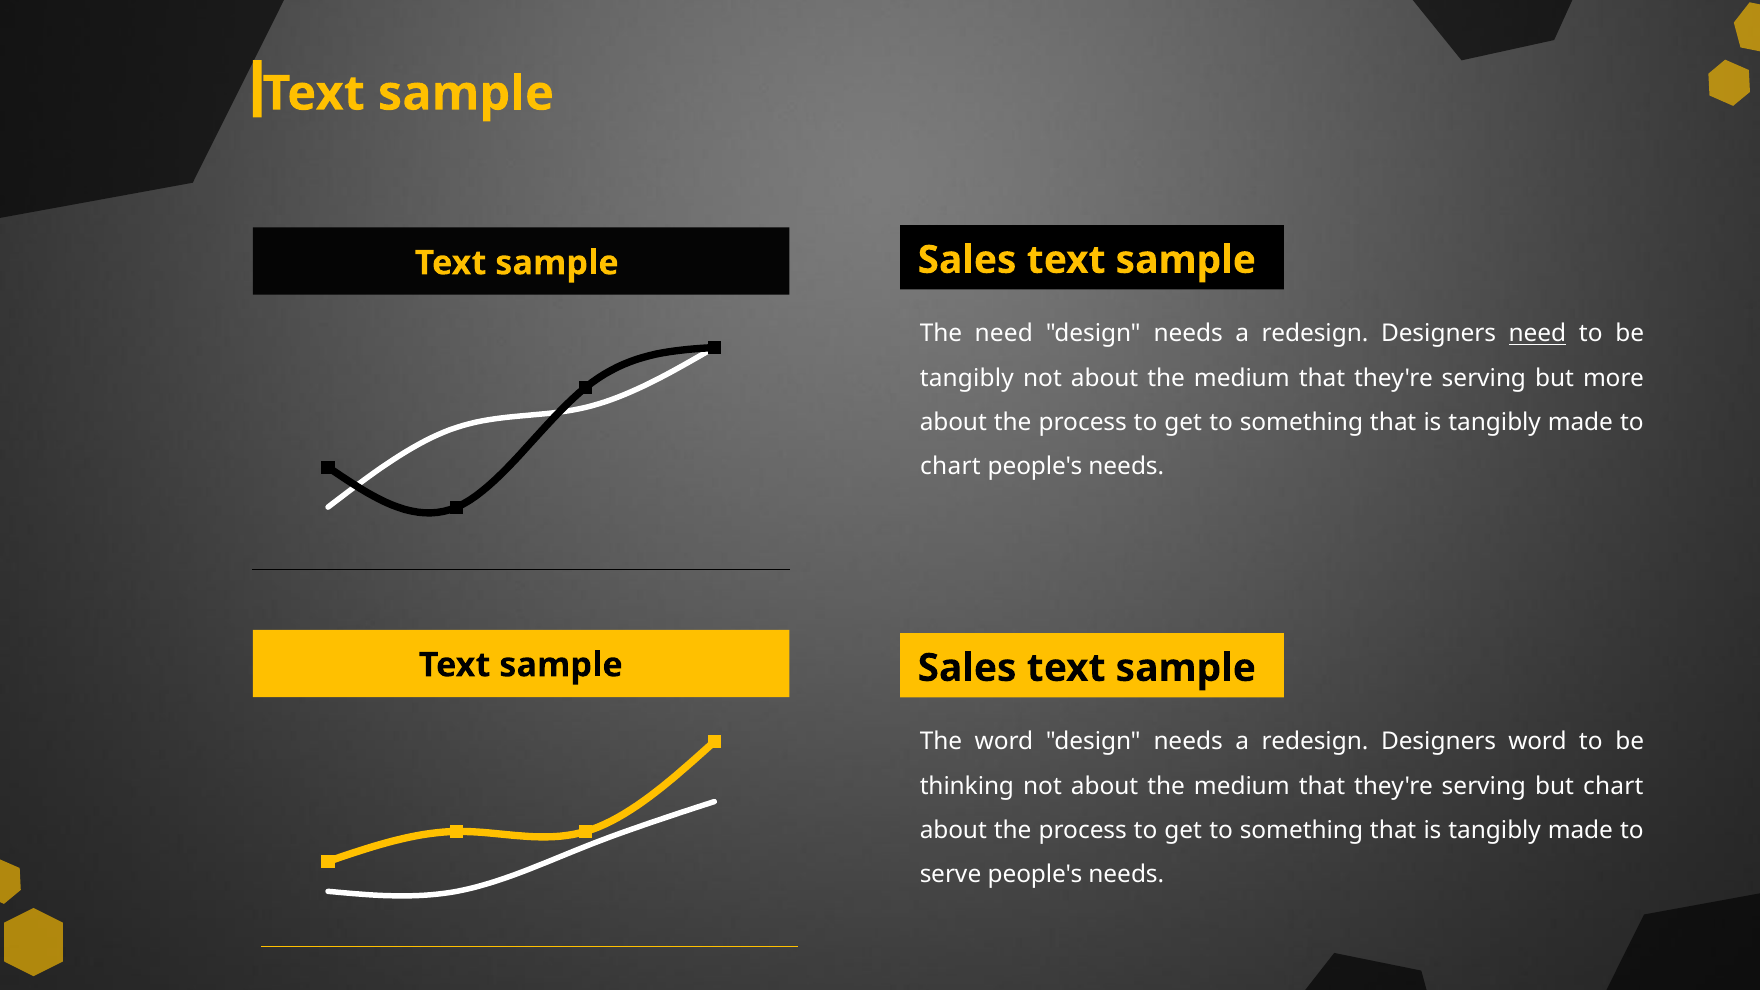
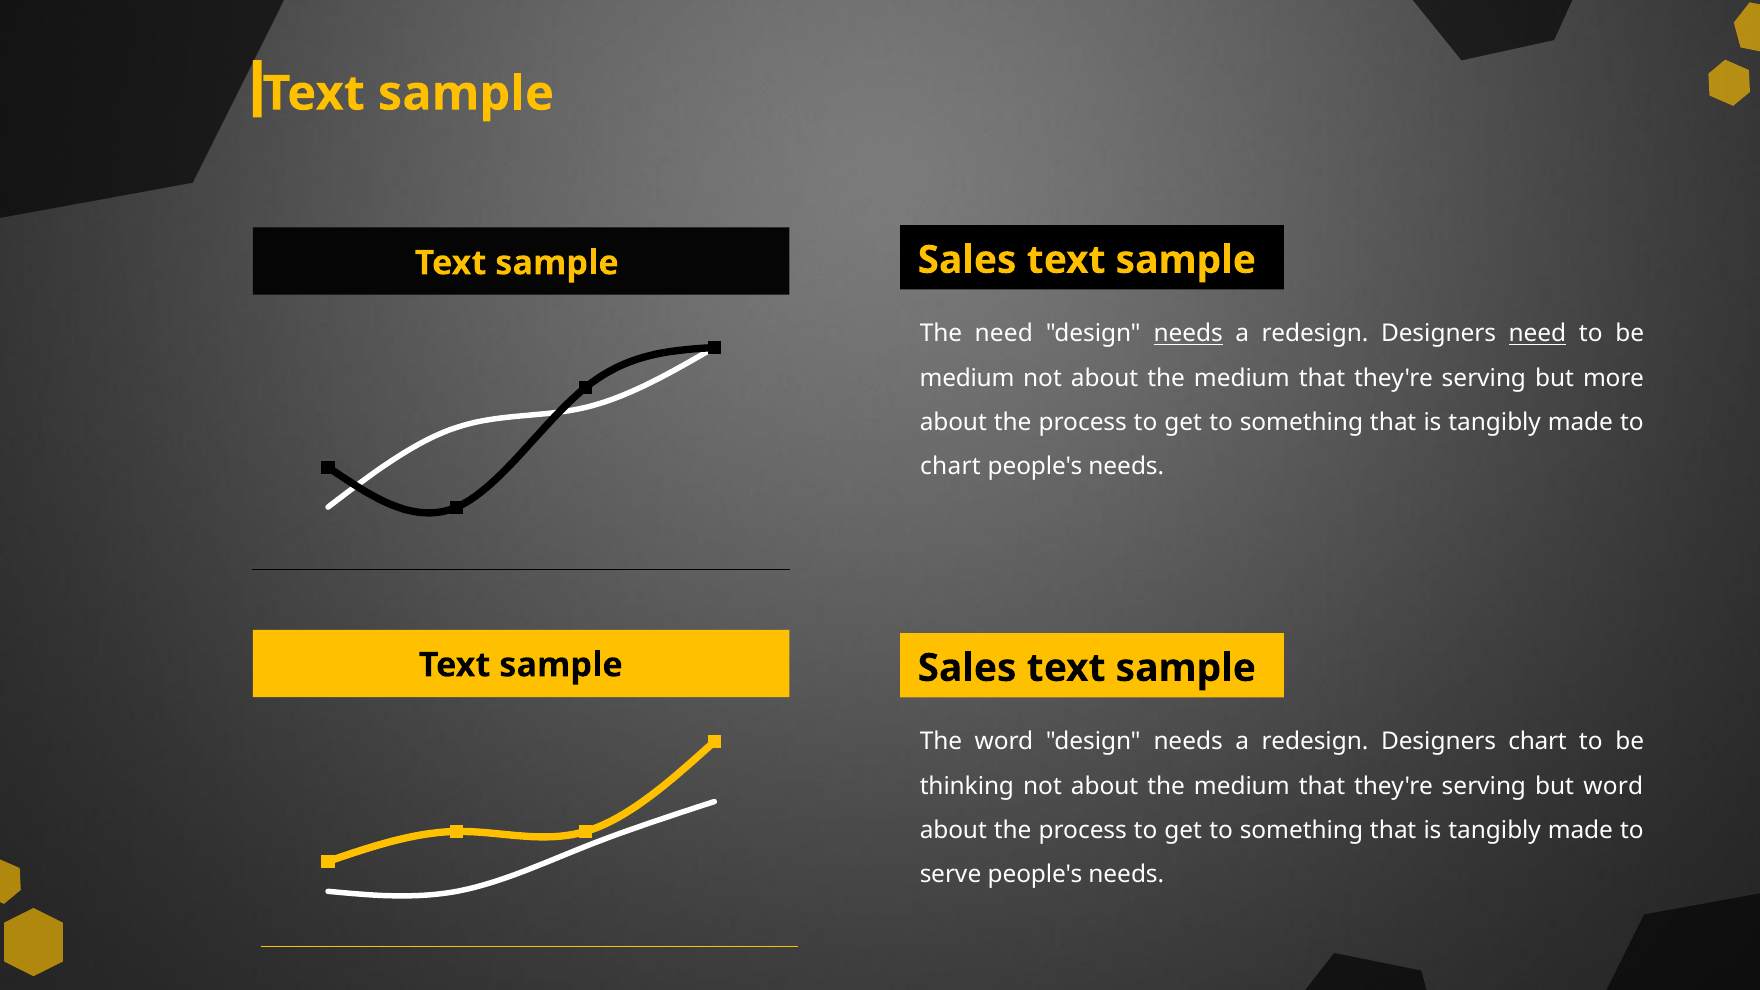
needs at (1188, 334) underline: none -> present
tangibly at (967, 378): tangibly -> medium
Designers word: word -> chart
but chart: chart -> word
